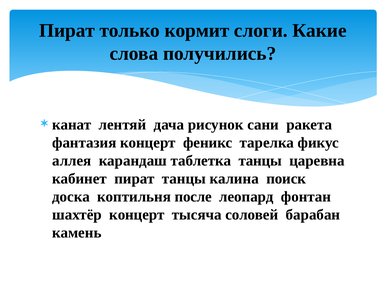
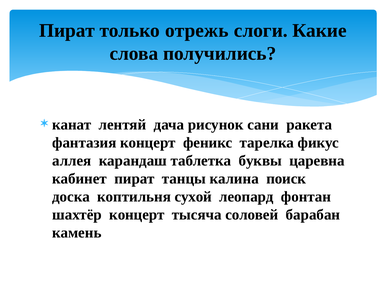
кормит: кормит -> отрежь
таблетка танцы: танцы -> буквы
после: после -> сухой
